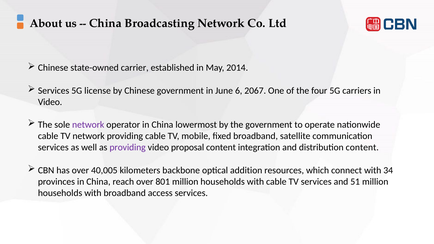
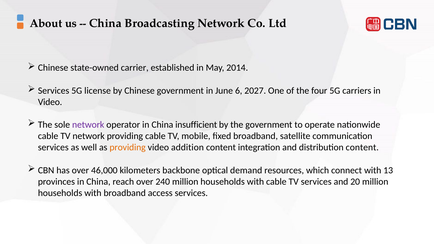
2067: 2067 -> 2027
lowermost: lowermost -> insufficient
providing at (128, 148) colour: purple -> orange
proposal: proposal -> addition
40,005: 40,005 -> 46,000
addition: addition -> demand
34: 34 -> 13
801: 801 -> 240
51: 51 -> 20
